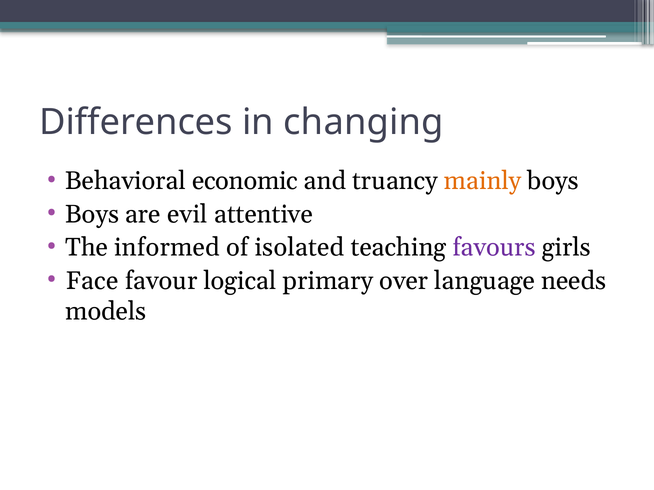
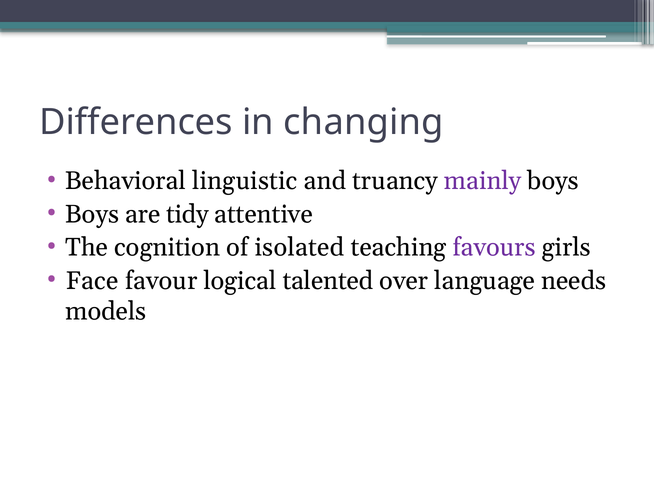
economic: economic -> linguistic
mainly colour: orange -> purple
evil: evil -> tidy
informed: informed -> cognition
primary: primary -> talented
